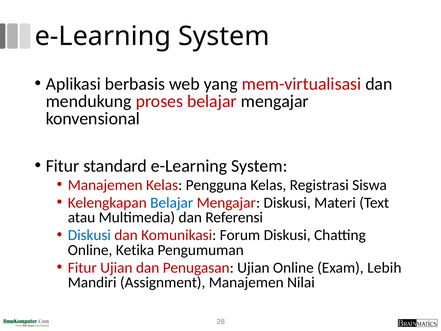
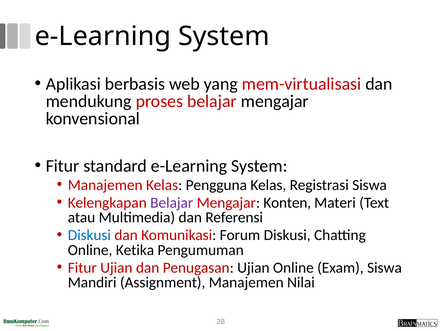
Belajar at (172, 202) colour: blue -> purple
Mengajar Diskusi: Diskusi -> Konten
Exam Lebih: Lebih -> Siswa
